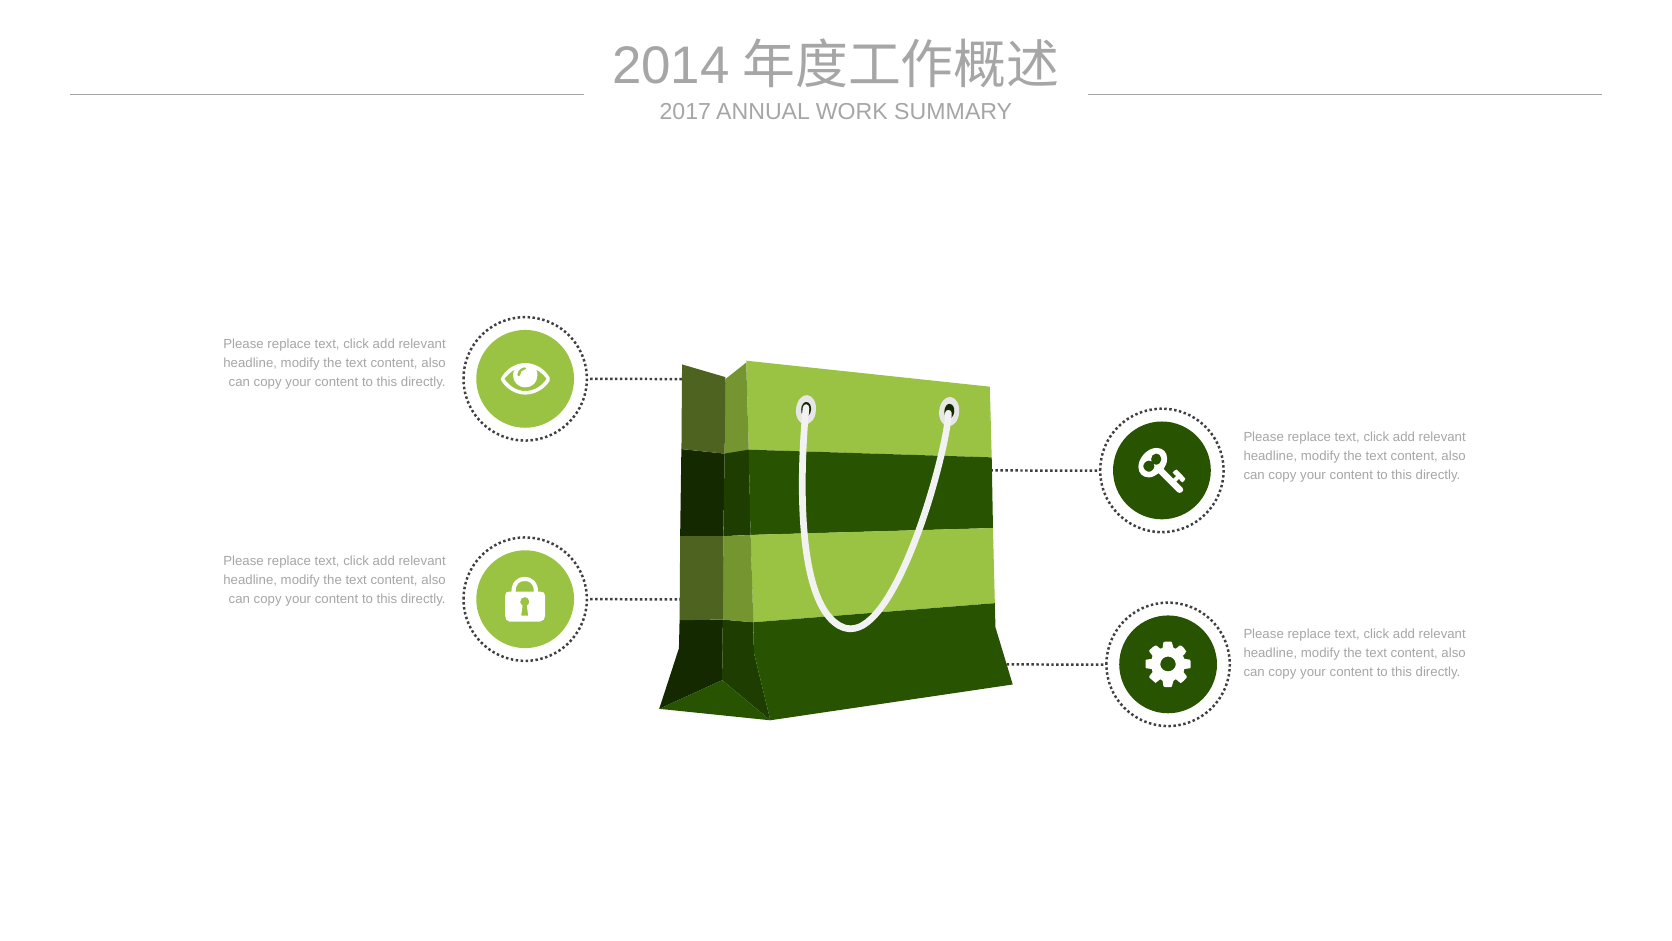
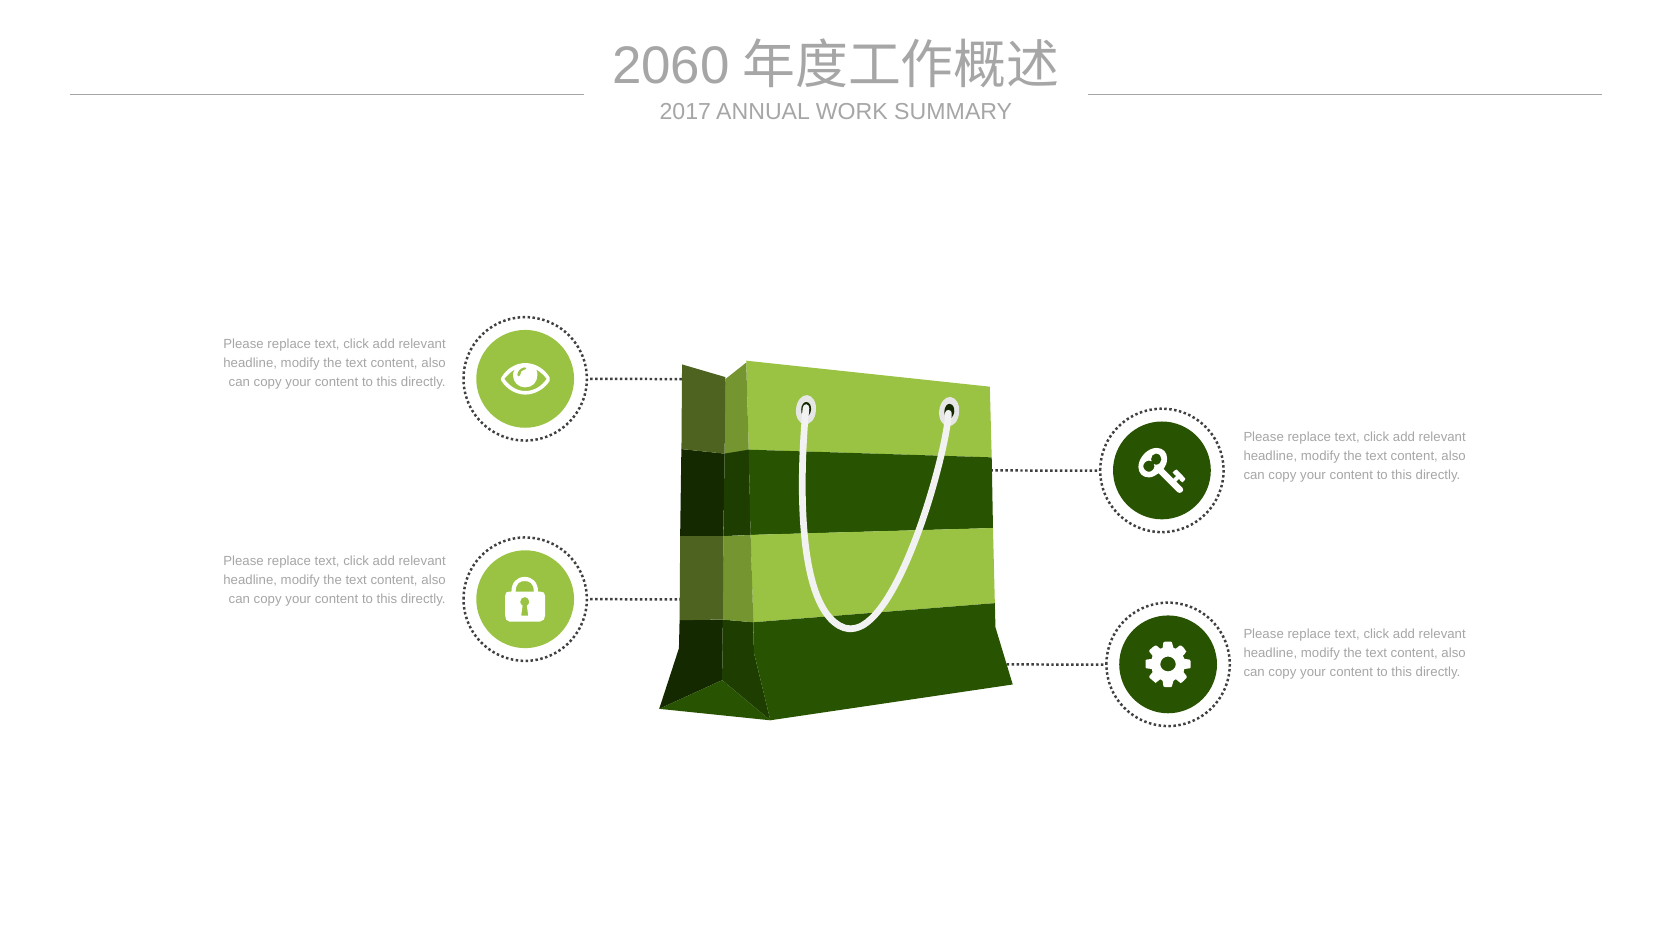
2014: 2014 -> 2060
